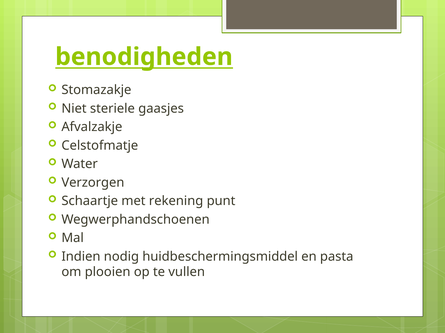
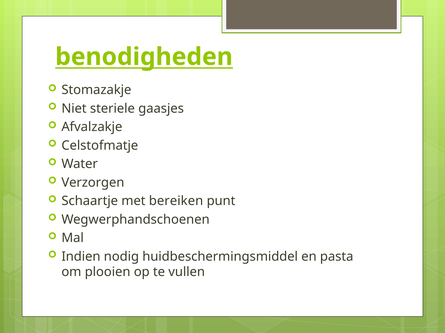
rekening: rekening -> bereiken
